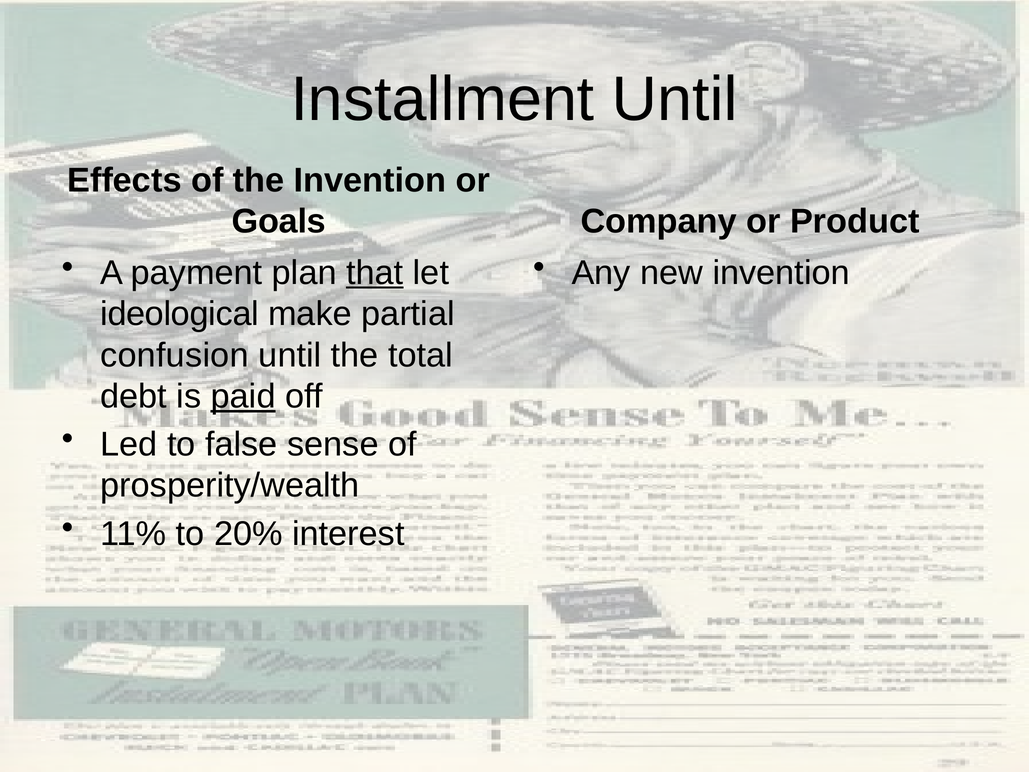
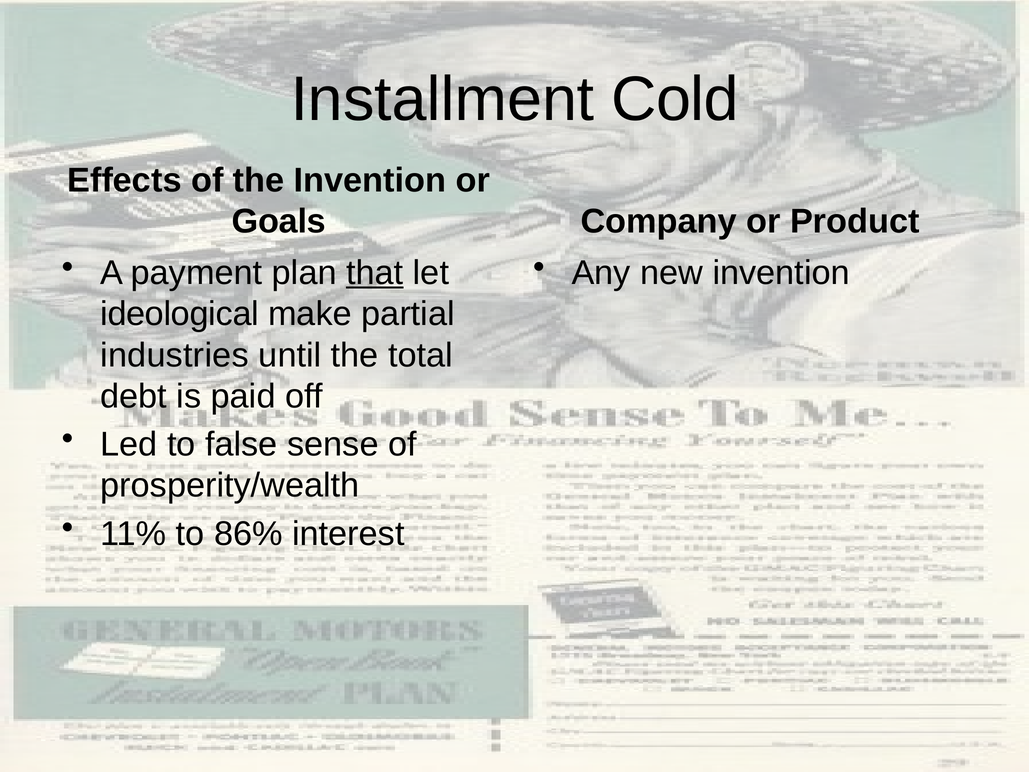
Installment Until: Until -> Cold
confusion: confusion -> industries
paid underline: present -> none
20%: 20% -> 86%
